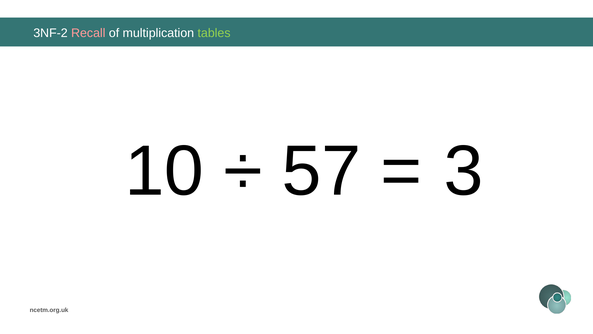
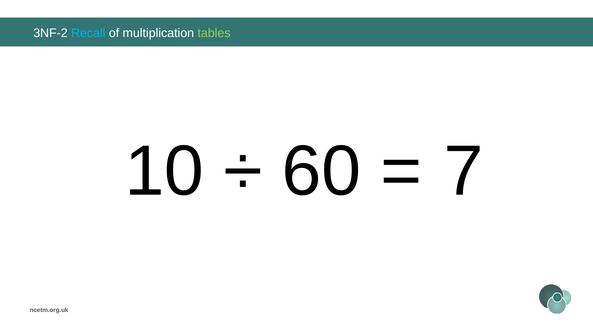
Recall colour: pink -> light blue
57: 57 -> 60
3: 3 -> 7
